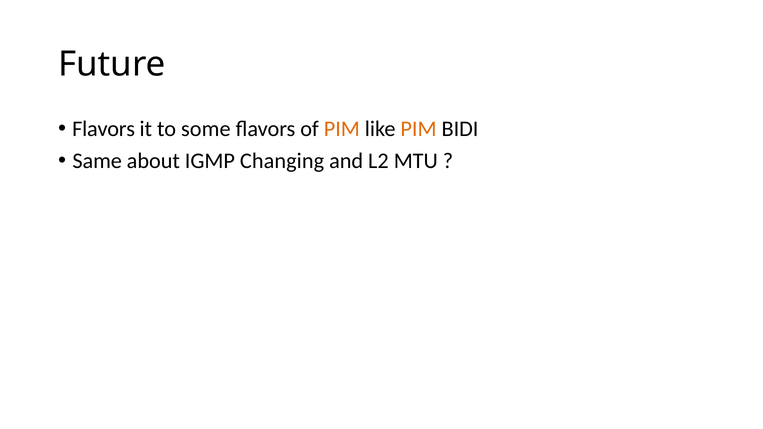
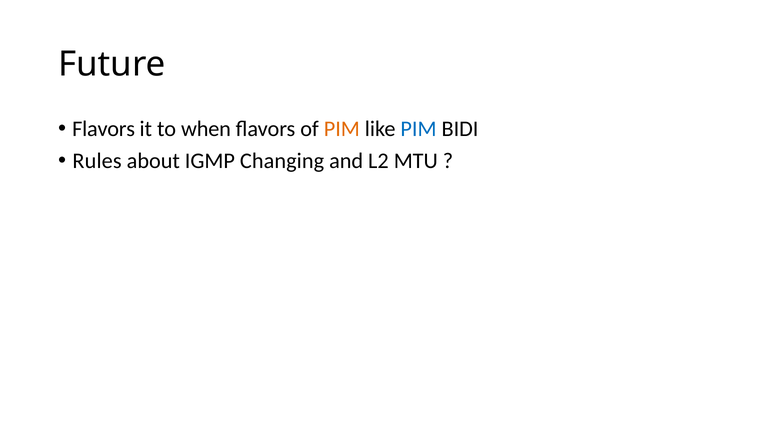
some: some -> when
PIM at (419, 129) colour: orange -> blue
Same: Same -> Rules
